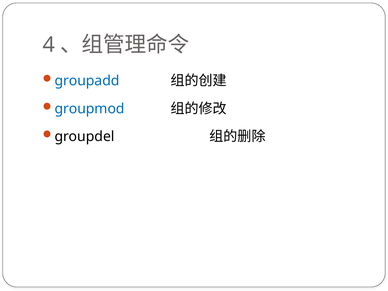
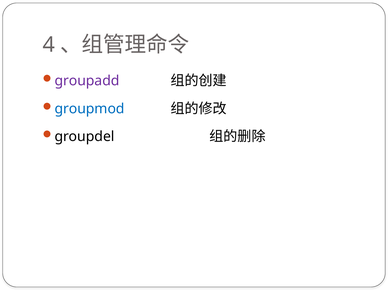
groupadd colour: blue -> purple
